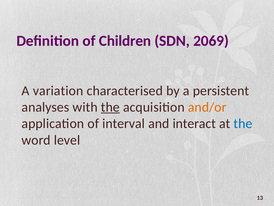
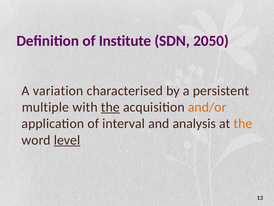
Children: Children -> Institute
2069: 2069 -> 2050
analyses: analyses -> multiple
interact: interact -> analysis
the at (243, 123) colour: blue -> orange
level underline: none -> present
